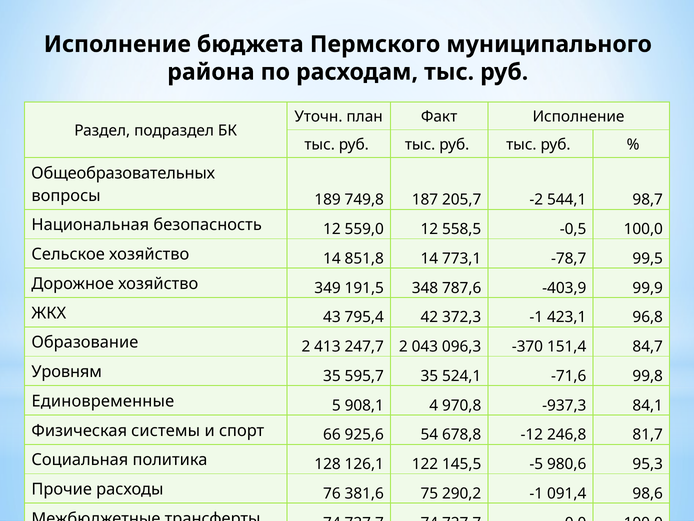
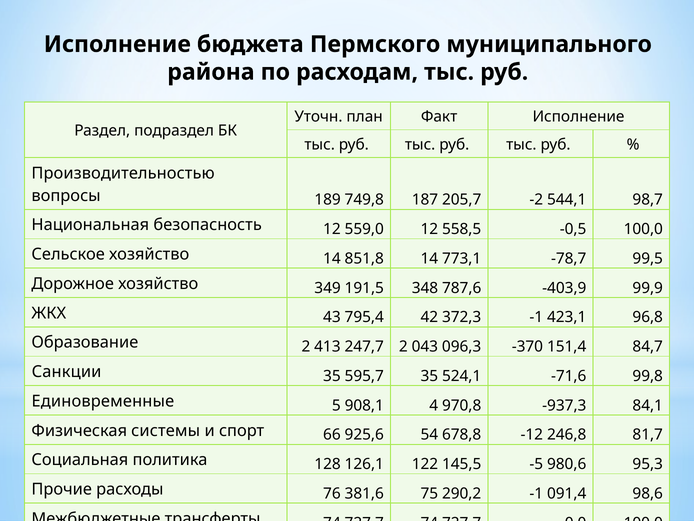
Общеобразовательных: Общеобразовательных -> Производительностью
Уровням: Уровням -> Санкции
